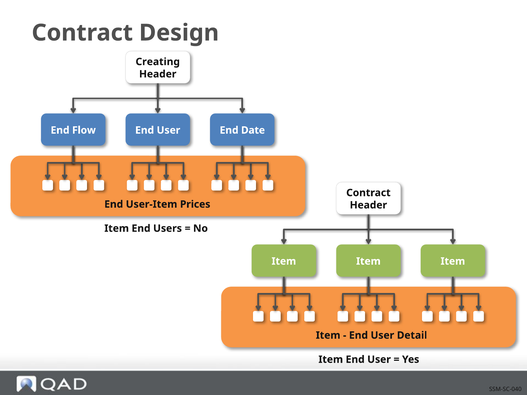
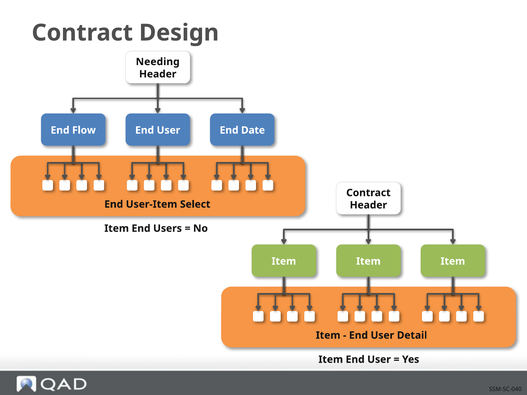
Creating: Creating -> Needing
Prices: Prices -> Select
